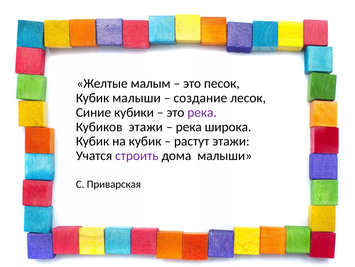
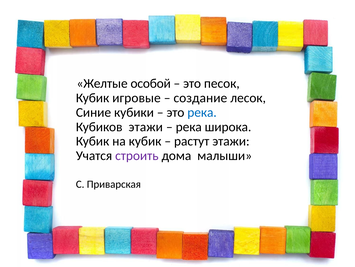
малым: малым -> особой
Кубик малыши: малыши -> игровые
река at (202, 112) colour: purple -> blue
